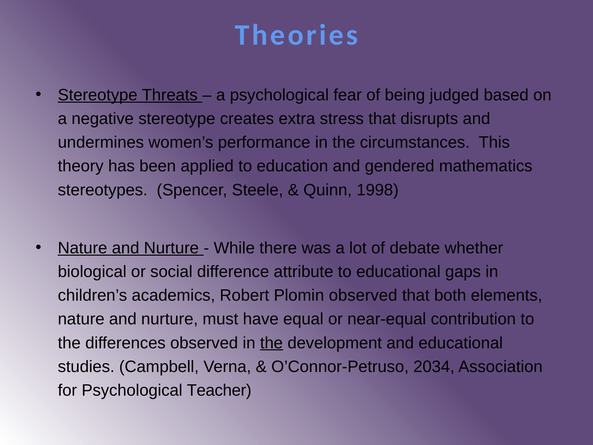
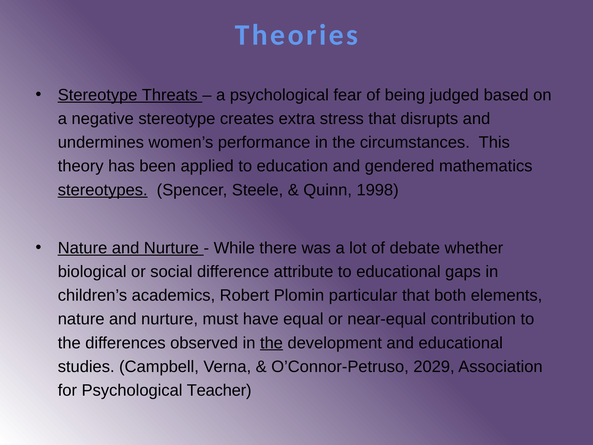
stereotypes underline: none -> present
Plomin observed: observed -> particular
2034: 2034 -> 2029
